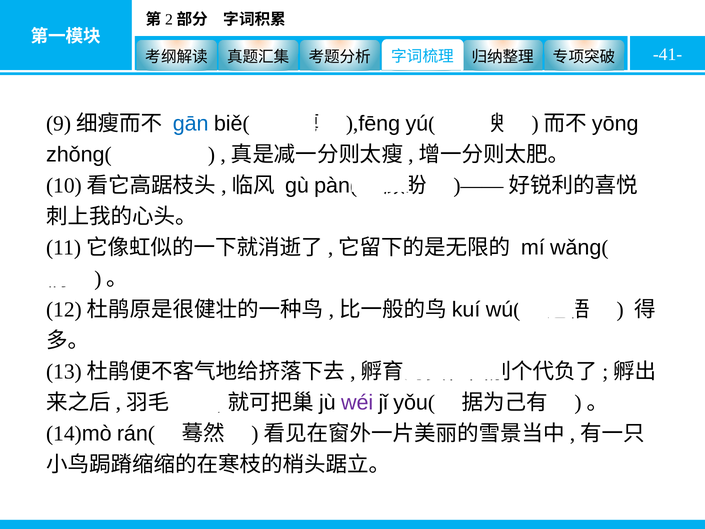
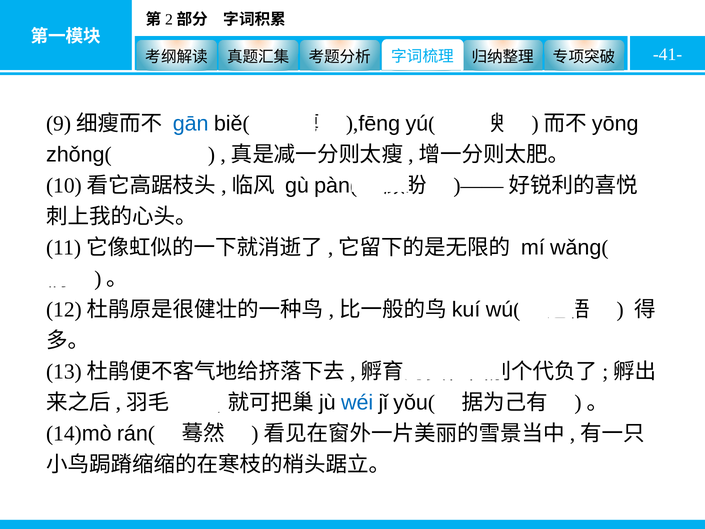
wéi colour: purple -> blue
